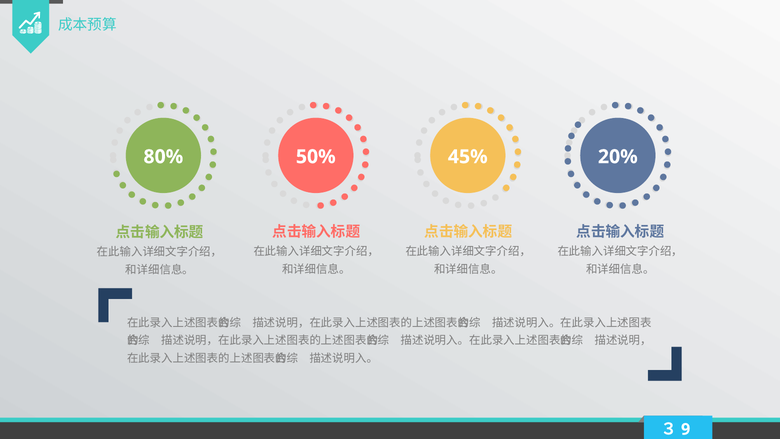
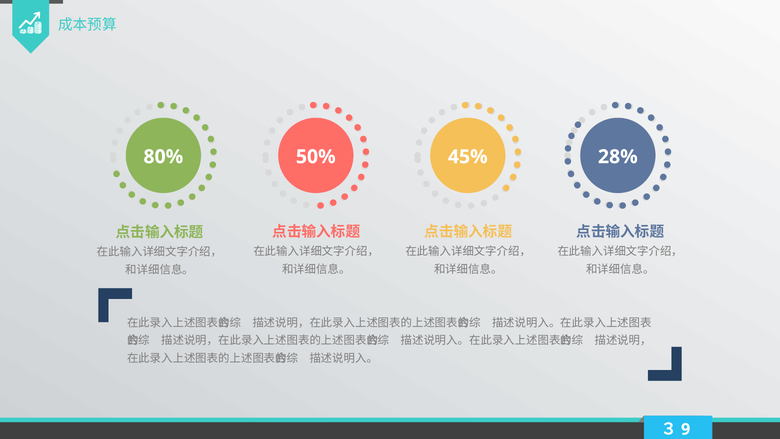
20%: 20% -> 28%
